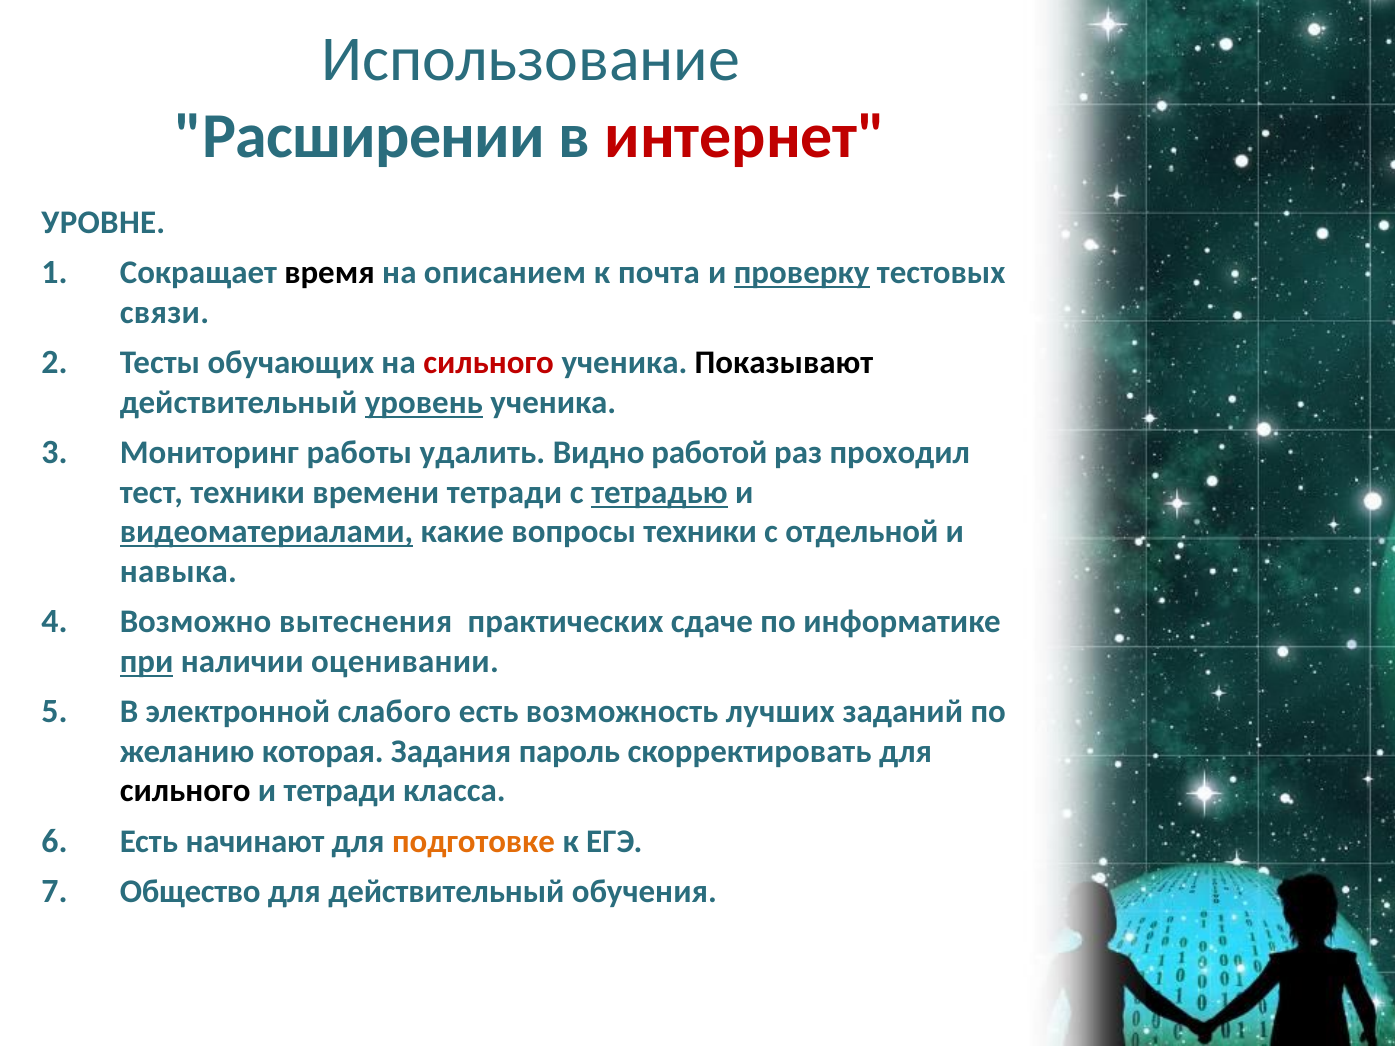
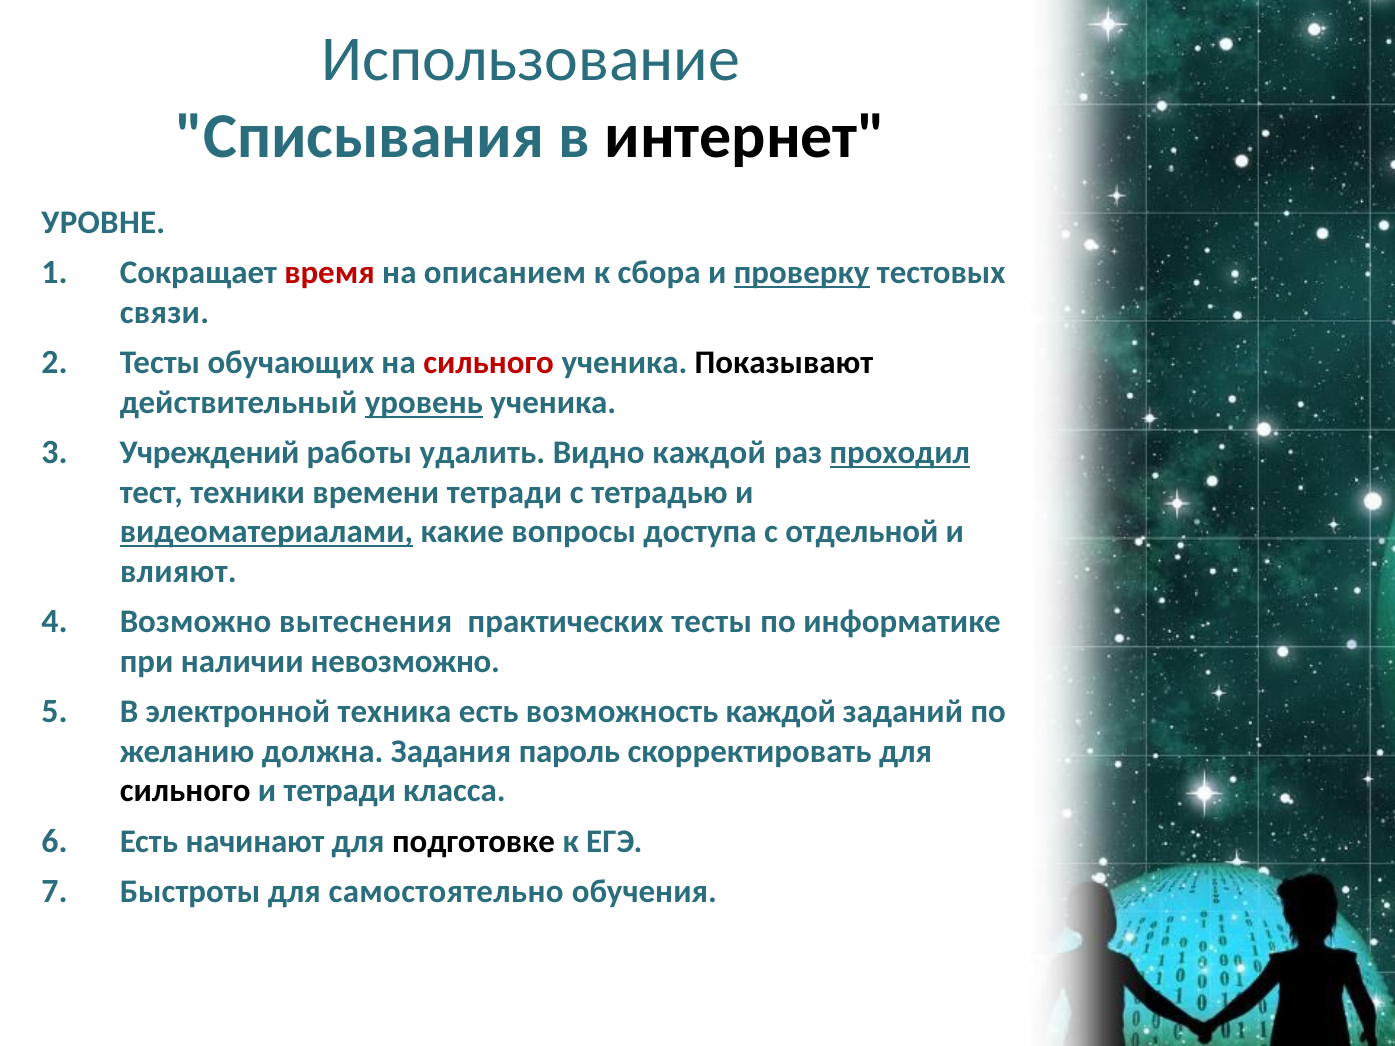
Расширении: Расширении -> Списывания
интернет colour: red -> black
время colour: black -> red
почта: почта -> сбора
Мониторинг: Мониторинг -> Учреждений
Видно работой: работой -> каждой
проходил underline: none -> present
тетрадью underline: present -> none
вопросы техники: техники -> доступа
навыка: навыка -> влияют
практических сдаче: сдаче -> тесты
при underline: present -> none
оценивании: оценивании -> невозможно
слабого: слабого -> техника
возможность лучших: лучших -> каждой
которая: которая -> должна
подготовке colour: orange -> black
Общество: Общество -> Быстроты
для действительный: действительный -> самостоятельно
